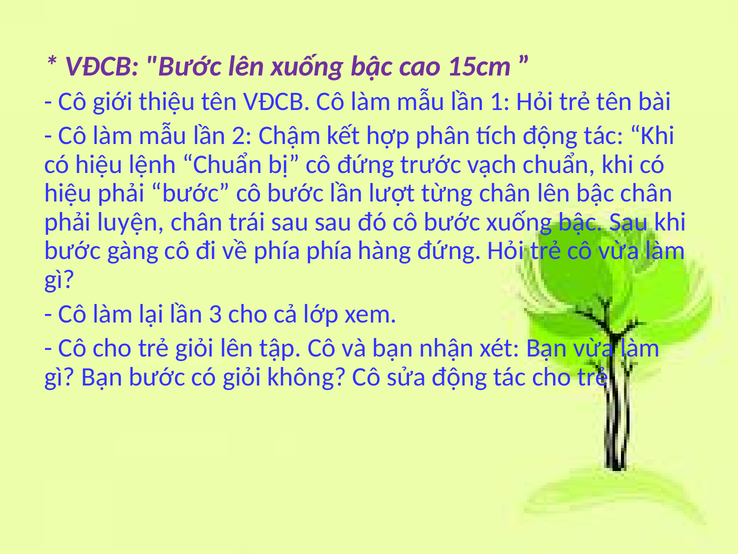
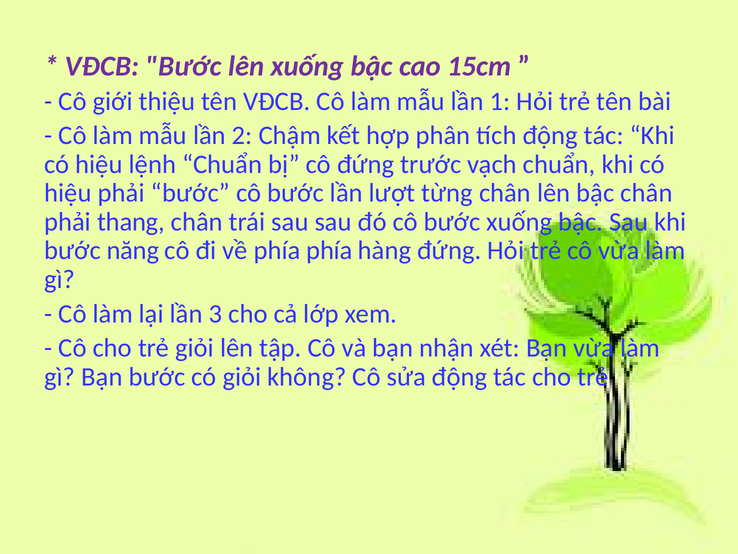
luyện: luyện -> thang
gàng: gàng -> năng
